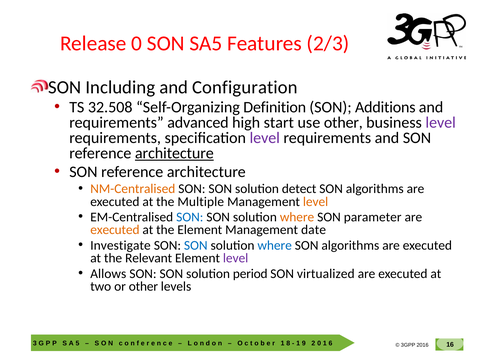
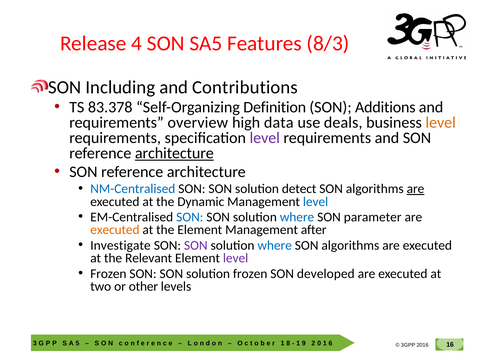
Release 0: 0 -> 4
2/3: 2/3 -> 8/3
Configuration: Configuration -> Contributions
32.508: 32.508 -> 83.378
advanced: advanced -> overview
start: start -> data
use other: other -> deals
level at (441, 123) colour: purple -> orange
NM-Centralised colour: orange -> blue
are at (415, 189) underline: none -> present
Multiple: Multiple -> Dynamic
level at (316, 202) colour: orange -> blue
where at (297, 217) colour: orange -> blue
date: date -> after
SON at (196, 245) colour: blue -> purple
Allows at (108, 274): Allows -> Frozen
solution period: period -> frozen
virtualized: virtualized -> developed
